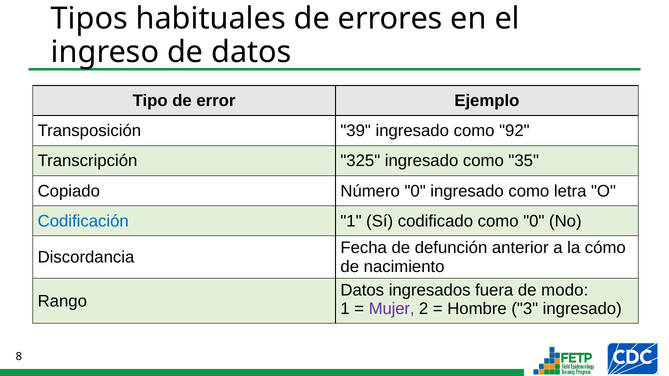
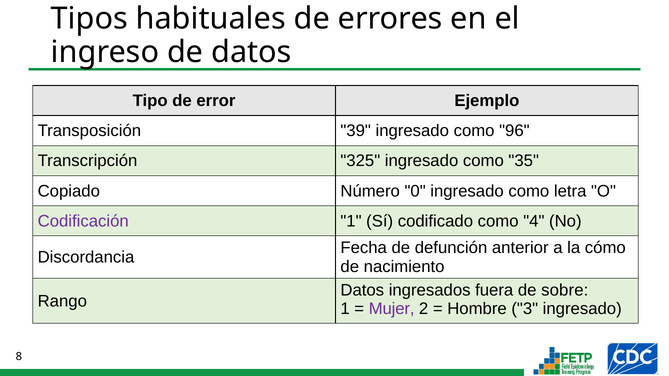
92: 92 -> 96
Codificación colour: blue -> purple
como 0: 0 -> 4
modo: modo -> sobre
